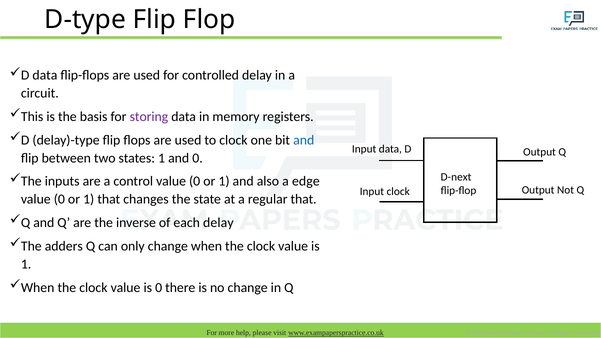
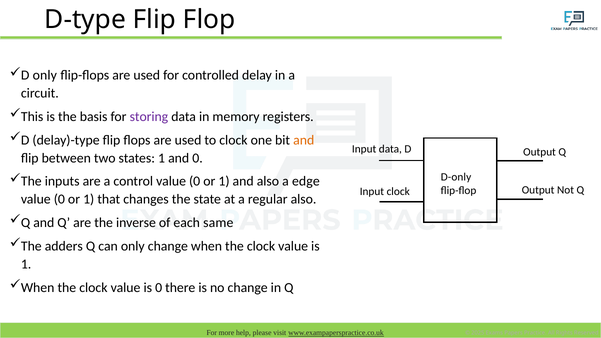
D data: data -> only
and at (304, 140) colour: blue -> orange
D-next: D-next -> D-only
regular that: that -> also
each delay: delay -> same
